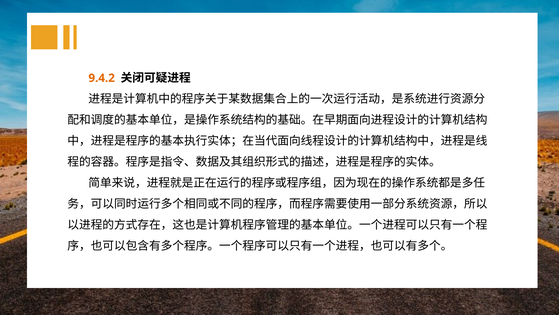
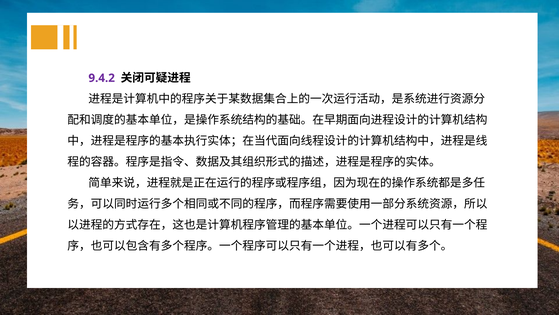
9.4.2 colour: orange -> purple
